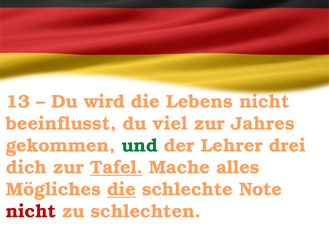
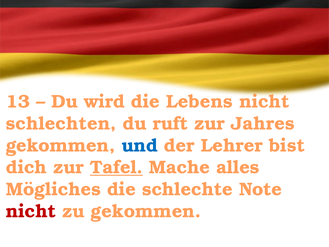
beeinflusst: beeinflusst -> schlechten
viel: viel -> ruft
und colour: green -> blue
drei: drei -> bist
die at (121, 189) underline: present -> none
zu schlechten: schlechten -> gekommen
